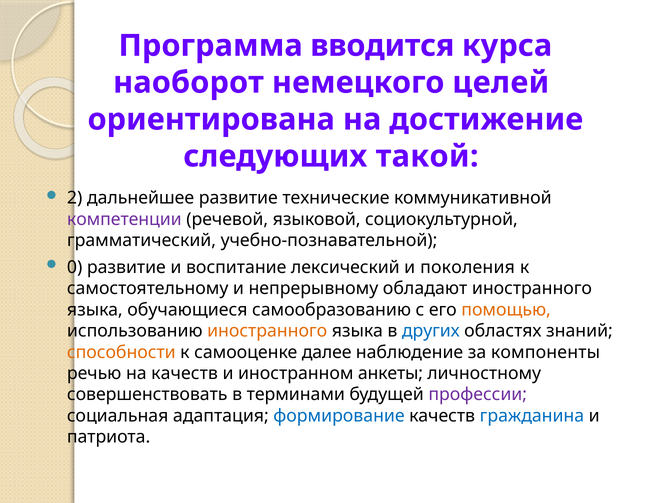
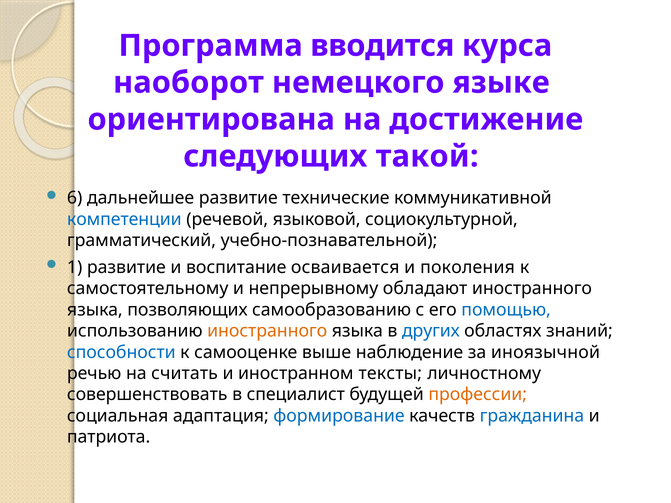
целей: целей -> языке
2: 2 -> 6
компетенции colour: purple -> blue
0: 0 -> 1
лексический: лексический -> осваивается
обучающиеся: обучающиеся -> позволяющих
помощью colour: orange -> blue
способности colour: orange -> blue
далее: далее -> выше
компоненты: компоненты -> иноязычной
на качеств: качеств -> считать
анкеты: анкеты -> тексты
терминами: терминами -> специалист
профессии colour: purple -> orange
